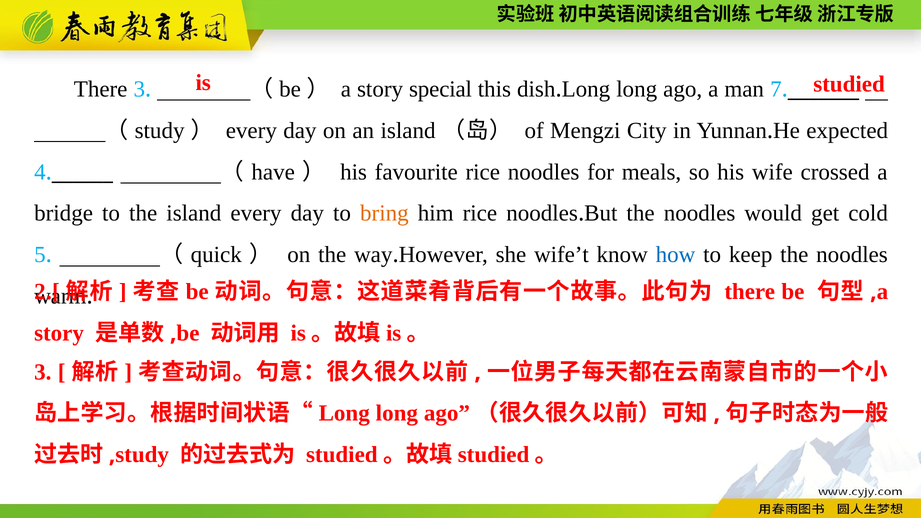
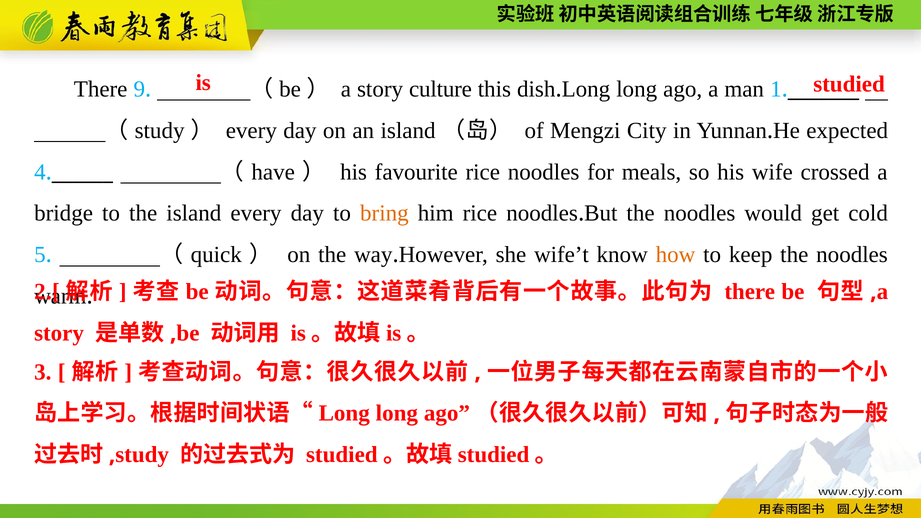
There 3: 3 -> 9
special: special -> culture
7: 7 -> 1
how colour: blue -> orange
